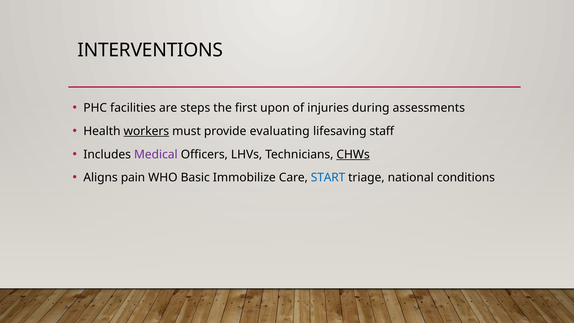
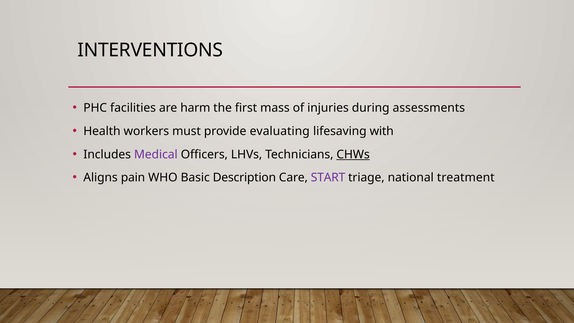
steps: steps -> harm
upon: upon -> mass
workers underline: present -> none
staff: staff -> with
Immobilize: Immobilize -> Description
START colour: blue -> purple
conditions: conditions -> treatment
